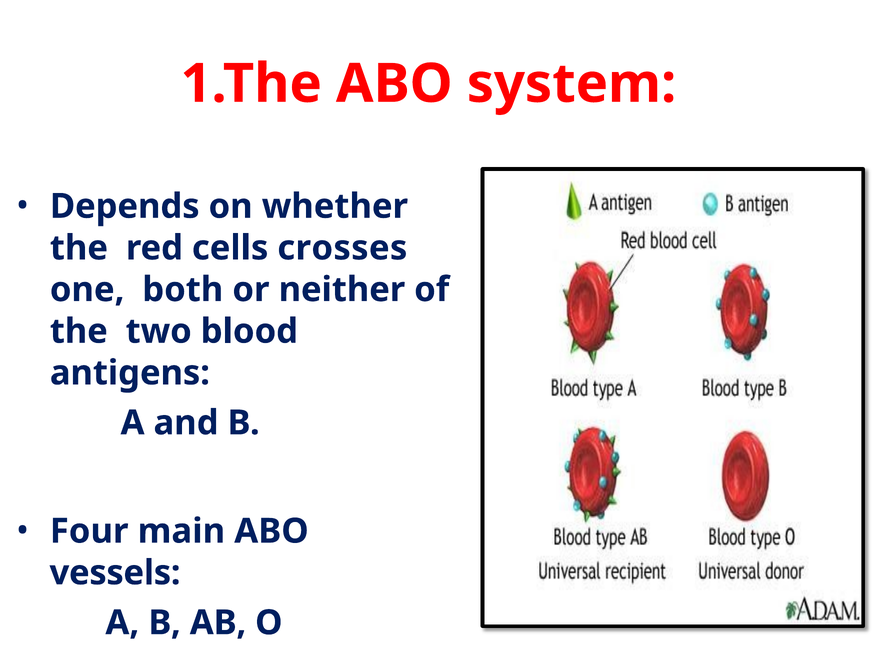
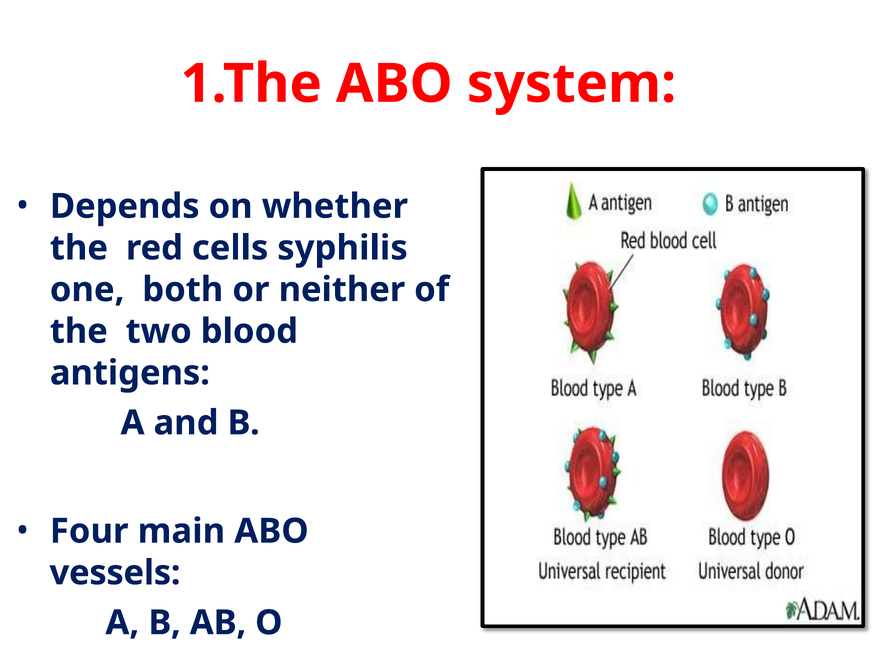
crosses: crosses -> syphilis
